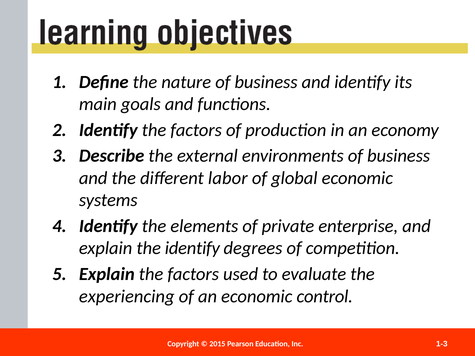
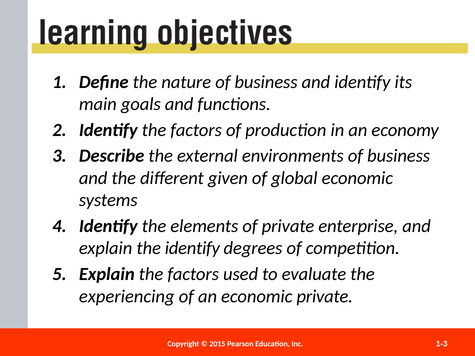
labor: labor -> given
economic control: control -> private
